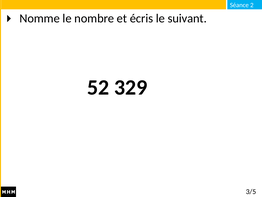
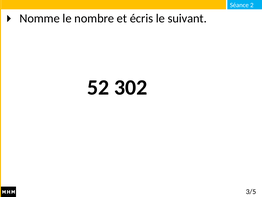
329: 329 -> 302
